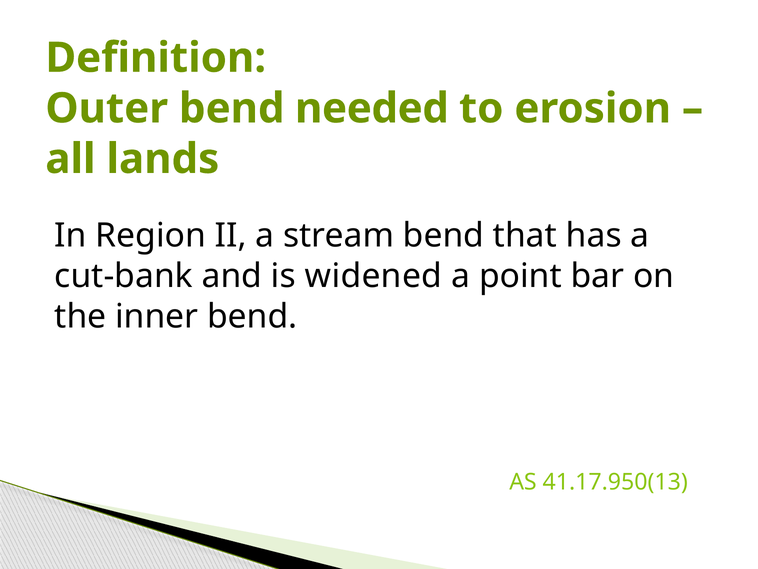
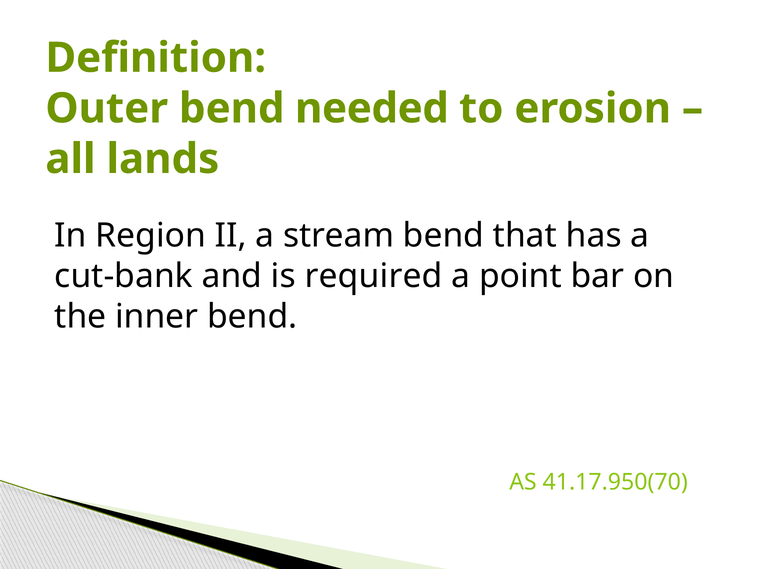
widened: widened -> required
41.17.950(13: 41.17.950(13 -> 41.17.950(70
